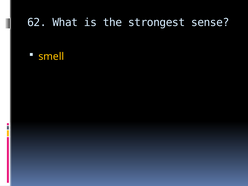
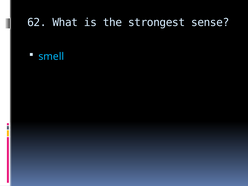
smell colour: yellow -> light blue
